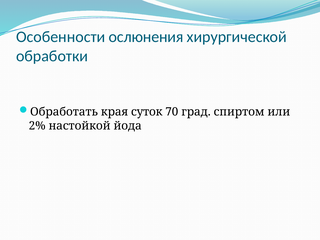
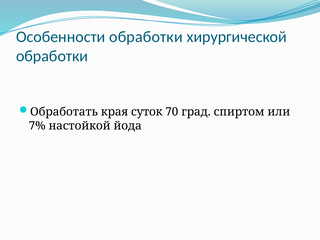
Особенности ослюнения: ослюнения -> обработки
2%: 2% -> 7%
